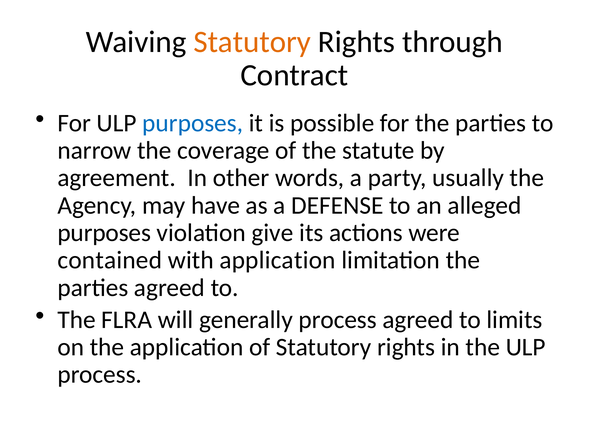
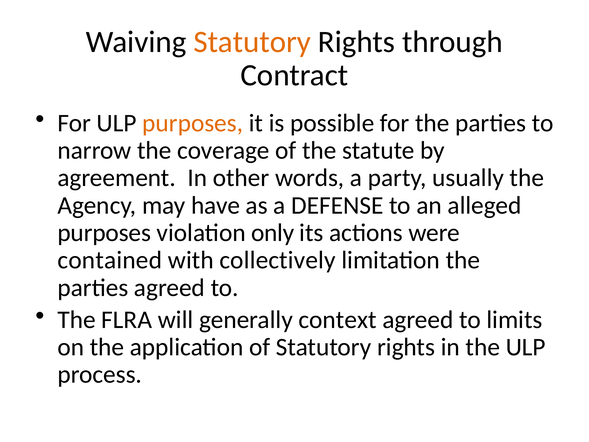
purposes at (193, 123) colour: blue -> orange
give: give -> only
with application: application -> collectively
generally process: process -> context
